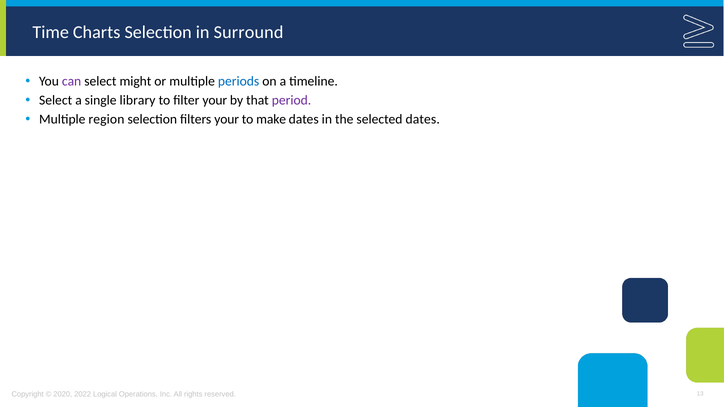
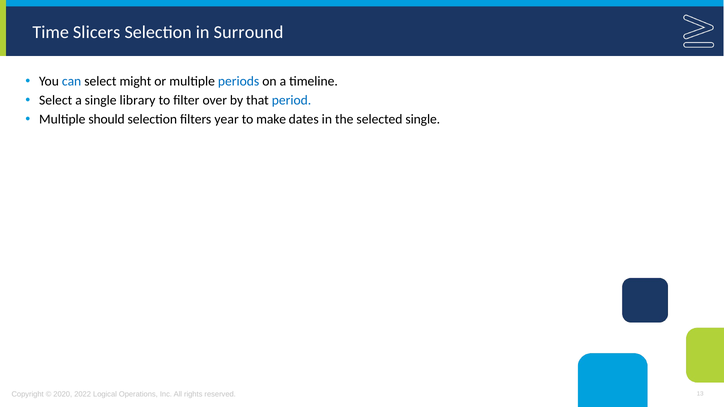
Charts: Charts -> Slicers
can colour: purple -> blue
filter your: your -> over
period colour: purple -> blue
region: region -> should
filters your: your -> year
selected dates: dates -> single
